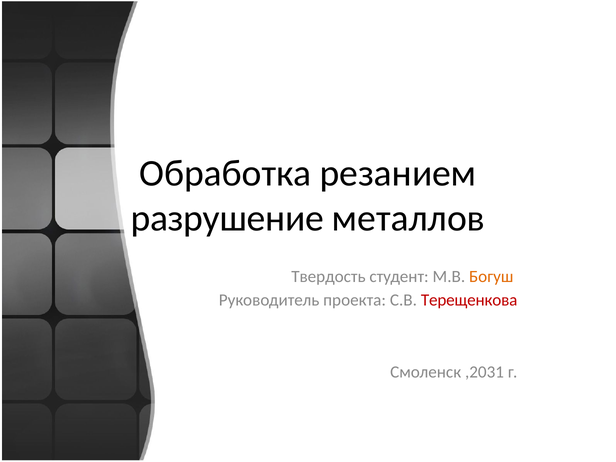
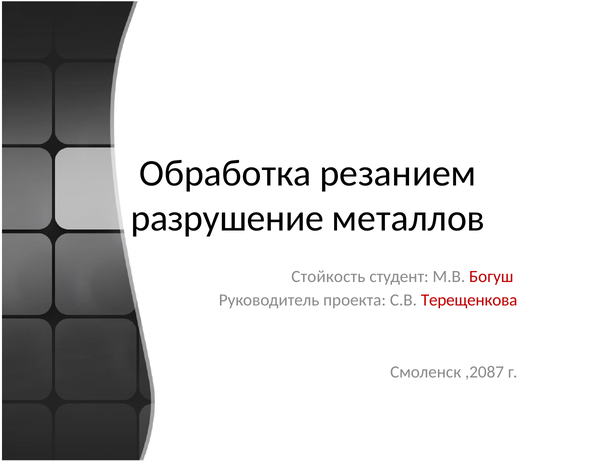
Твердость: Твердость -> Стойкость
Богуш colour: orange -> red
,2031: ,2031 -> ,2087
